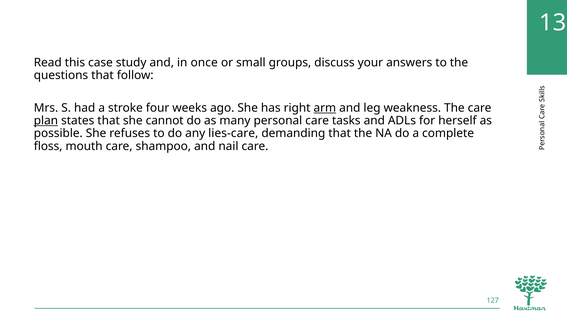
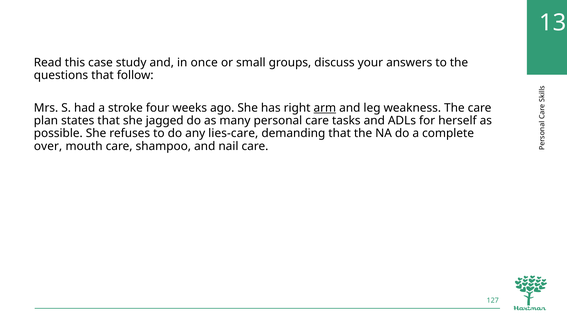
plan underline: present -> none
cannot: cannot -> jagged
floss: floss -> over
